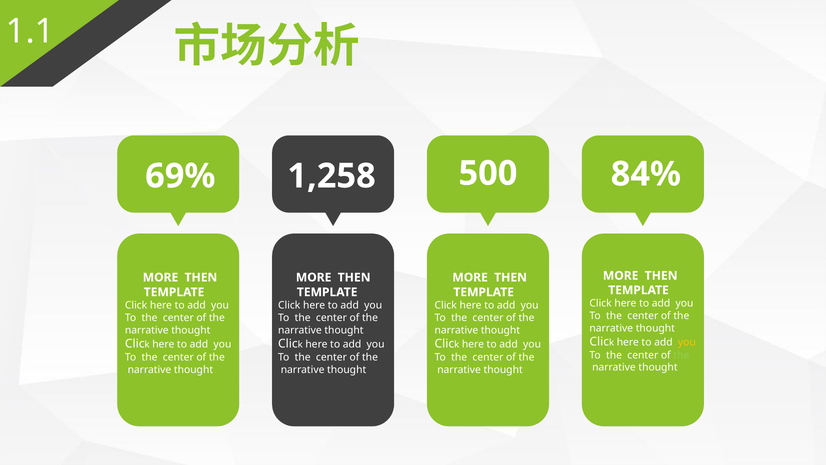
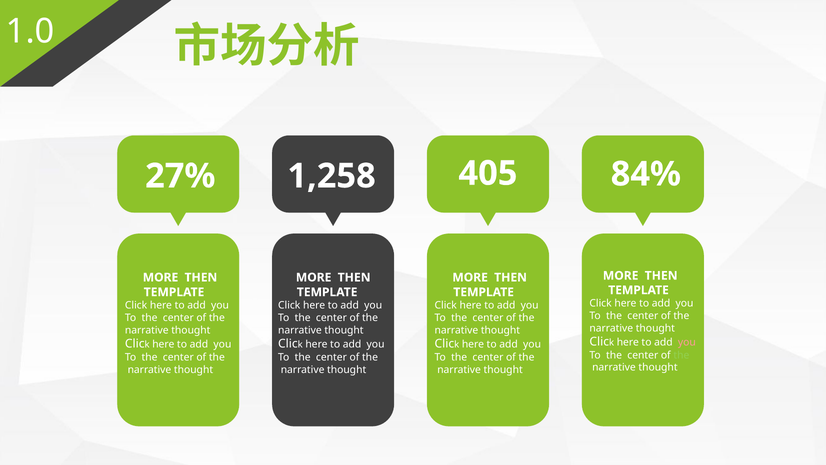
1.1: 1.1 -> 1.0
69%: 69% -> 27%
500: 500 -> 405
you at (687, 342) colour: yellow -> pink
